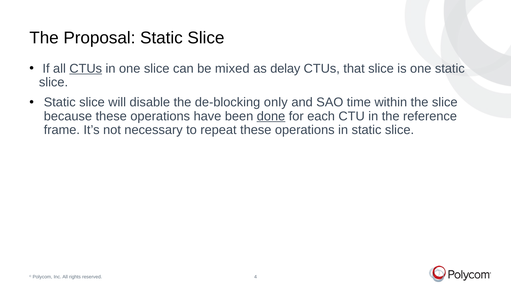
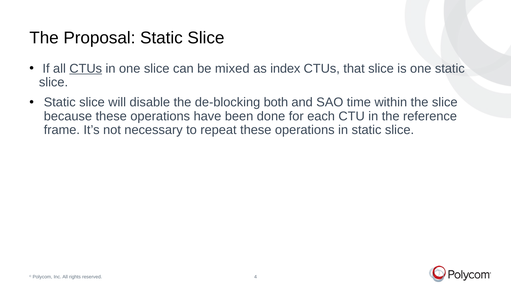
delay: delay -> index
only: only -> both
done underline: present -> none
